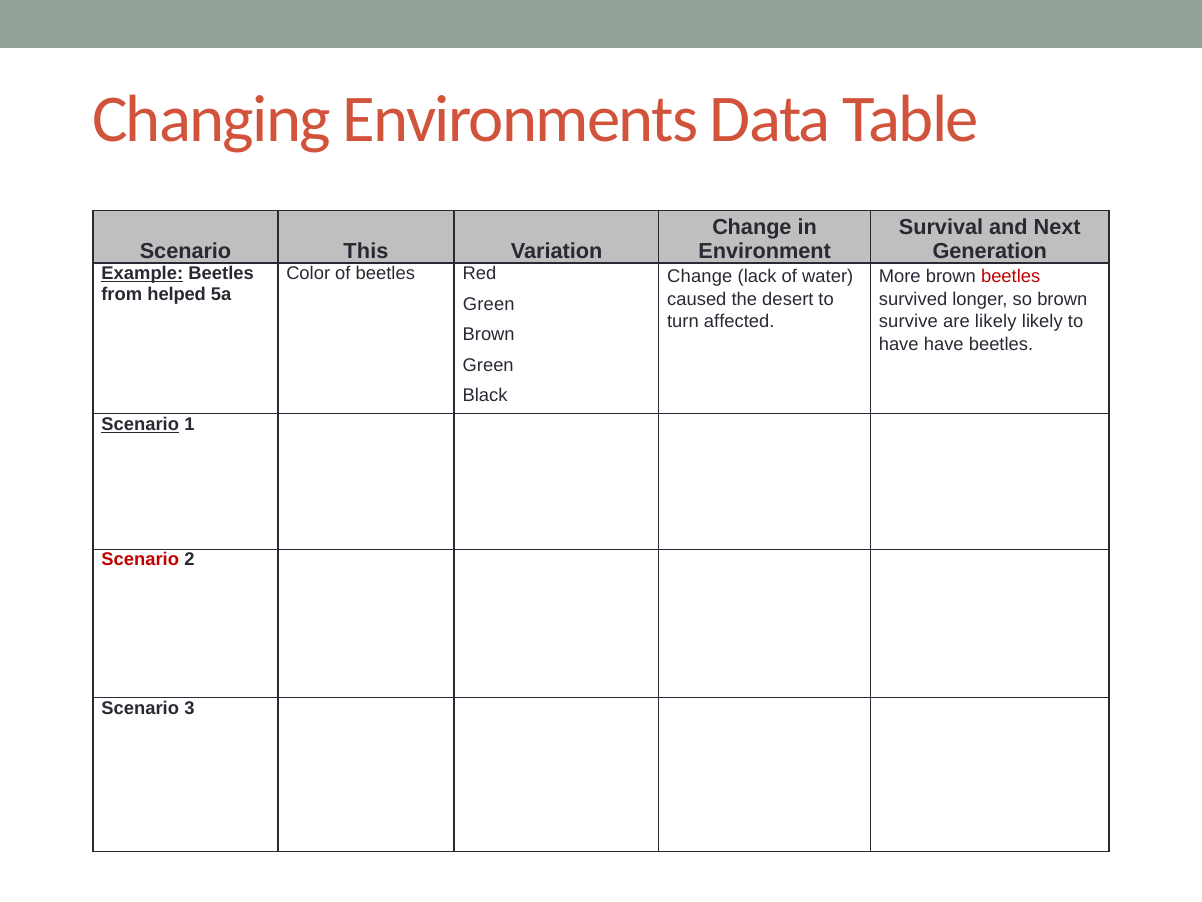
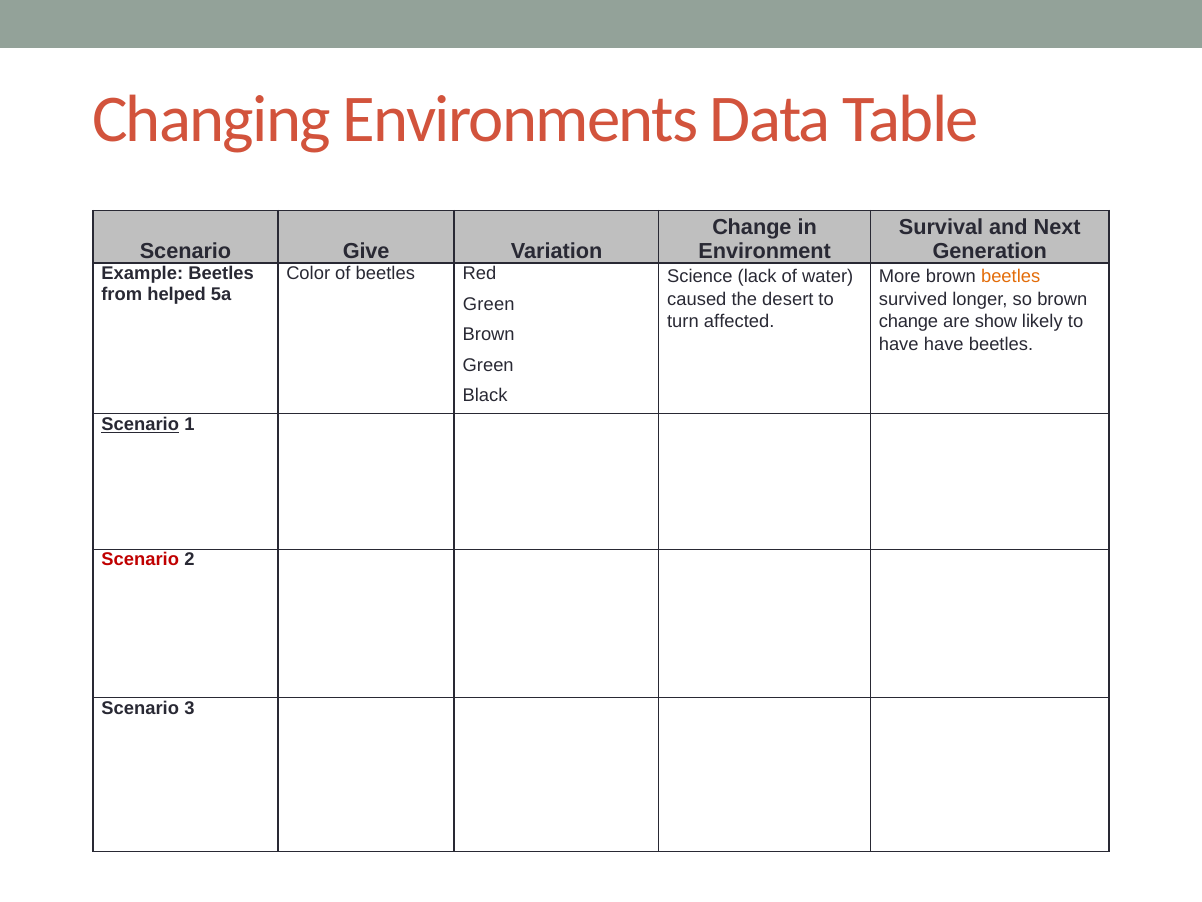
This: This -> Give
Example underline: present -> none
Change at (700, 276): Change -> Science
beetles at (1011, 276) colour: red -> orange
survive at (908, 322): survive -> change
are likely: likely -> show
